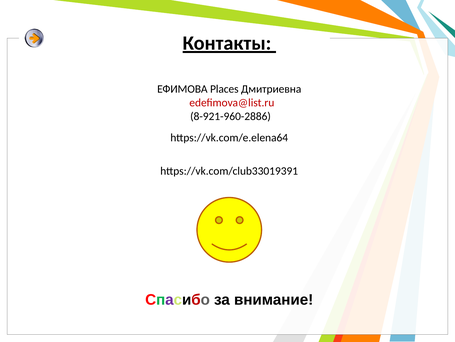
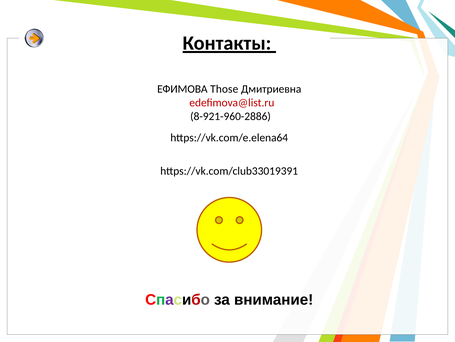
Places: Places -> Those
